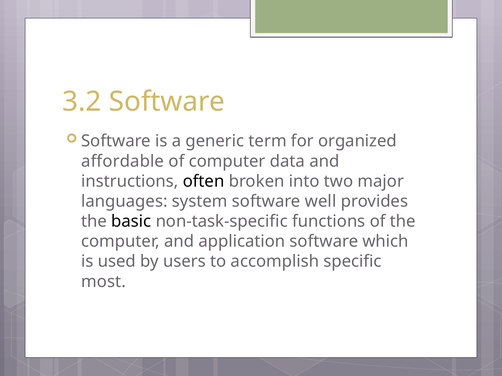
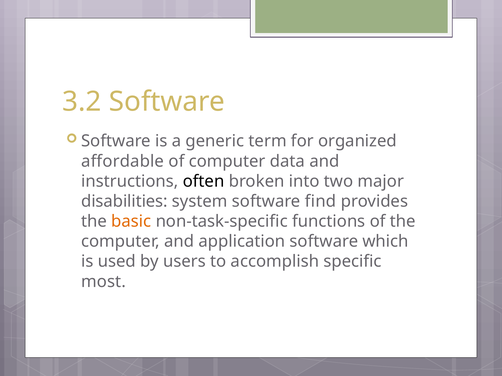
languages: languages -> disabilities
well: well -> find
basic colour: black -> orange
